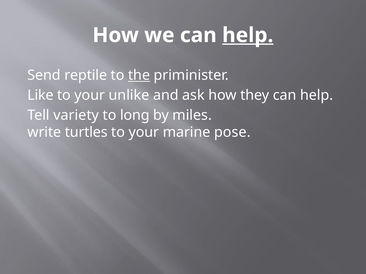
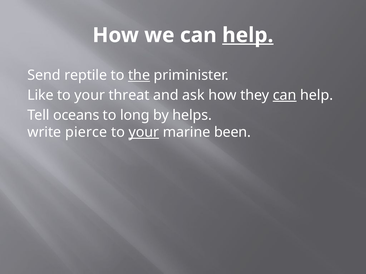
unlike: unlike -> threat
can at (285, 95) underline: none -> present
variety: variety -> oceans
miles: miles -> helps
turtles: turtles -> pierce
your at (144, 132) underline: none -> present
pose: pose -> been
